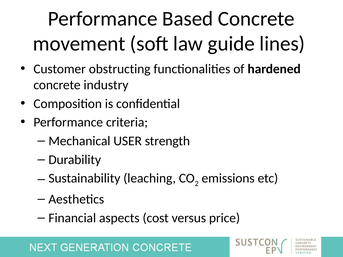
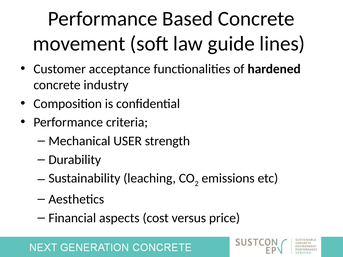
obstructing: obstructing -> acceptance
